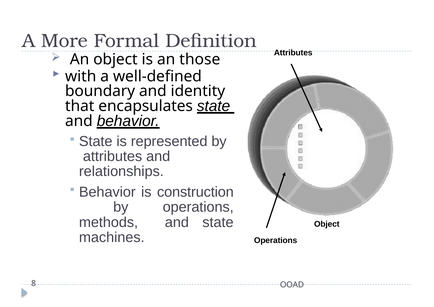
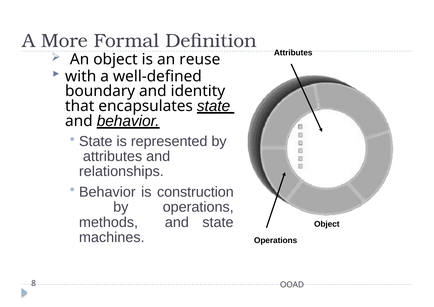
those: those -> reuse
